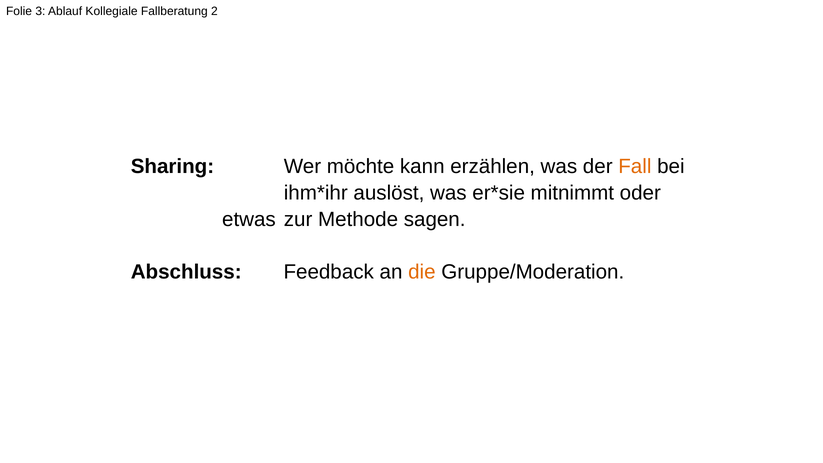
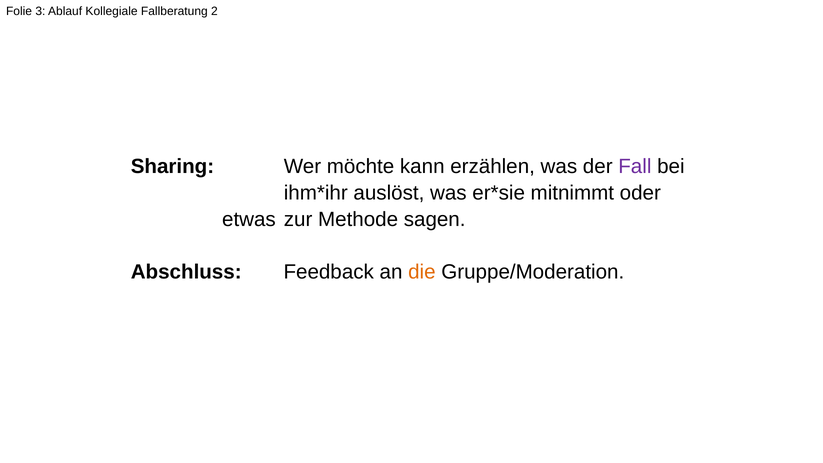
Fall colour: orange -> purple
